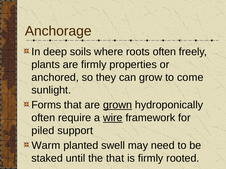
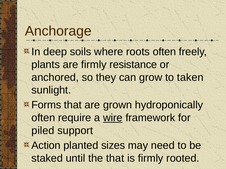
properties: properties -> resistance
come: come -> taken
grown underline: present -> none
Warm: Warm -> Action
swell: swell -> sizes
